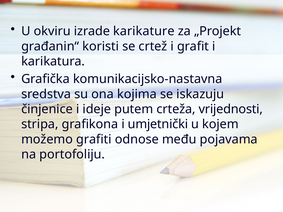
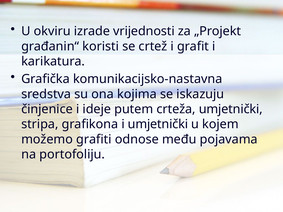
karikature: karikature -> vrijednosti
crteža vrijednosti: vrijednosti -> umjetnički
